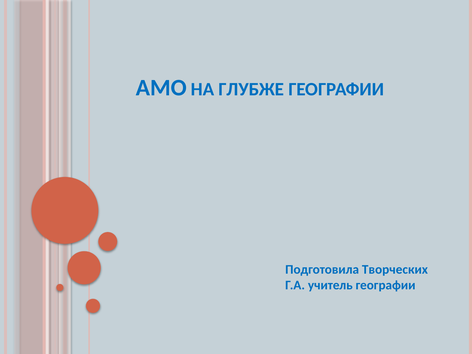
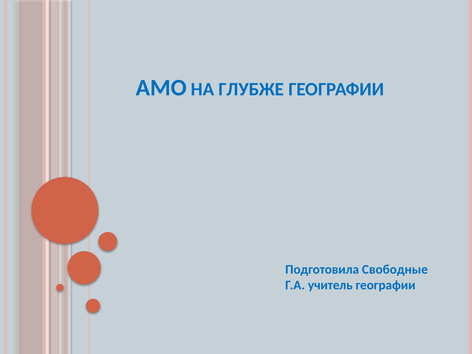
Творческих: Творческих -> Свободные
